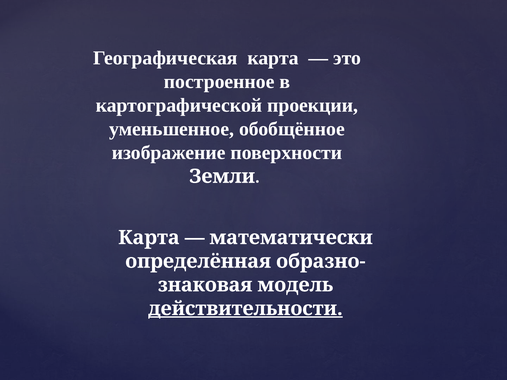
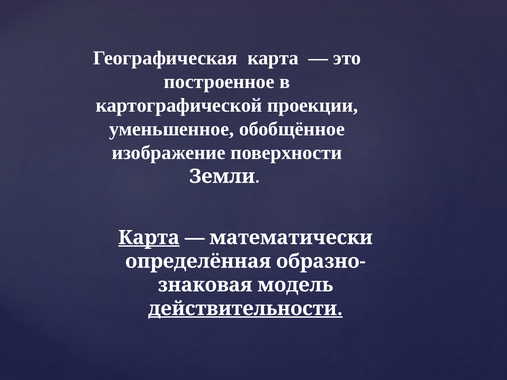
Карта at (149, 238) underline: none -> present
